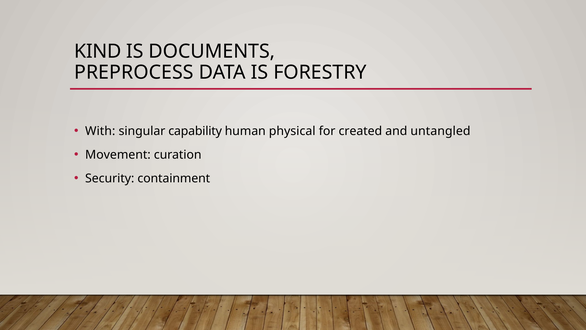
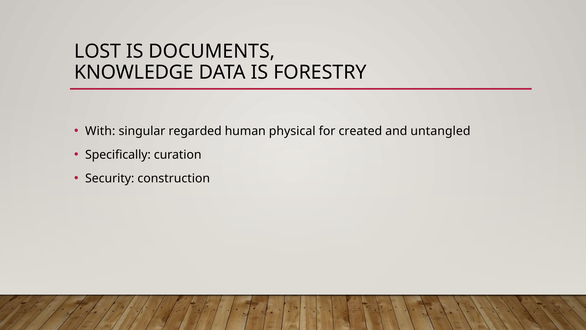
KIND: KIND -> LOST
PREPROCESS: PREPROCESS -> KNOWLEDGE
capability: capability -> regarded
Movement: Movement -> Specifically
containment: containment -> construction
